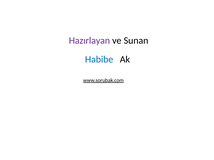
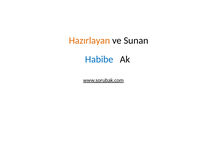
Hazırlayan colour: purple -> orange
